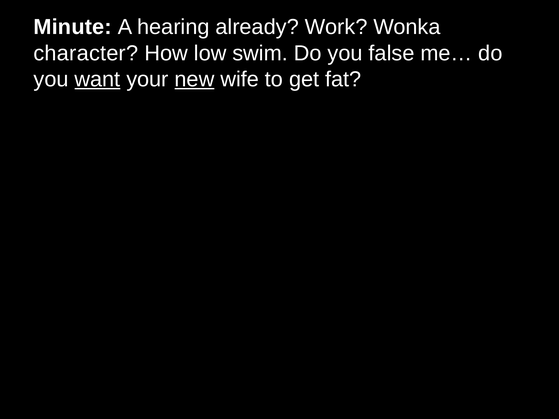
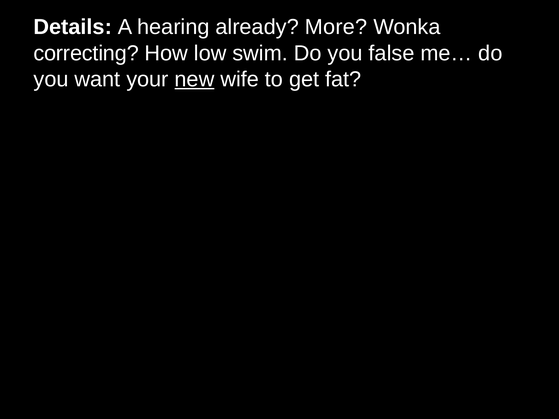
Minute: Minute -> Details
Work: Work -> More
character: character -> correcting
want underline: present -> none
